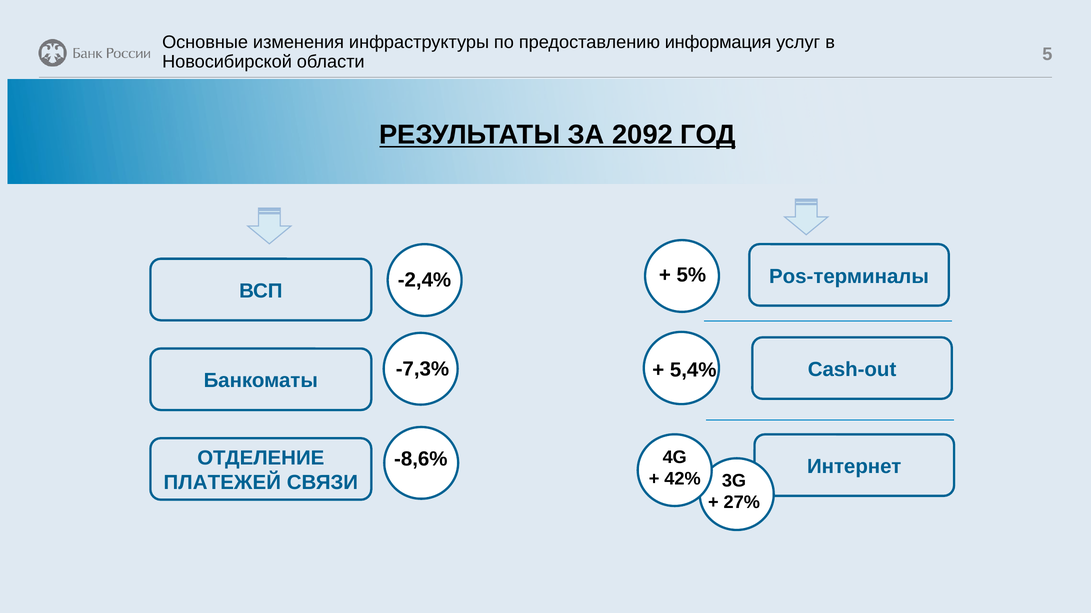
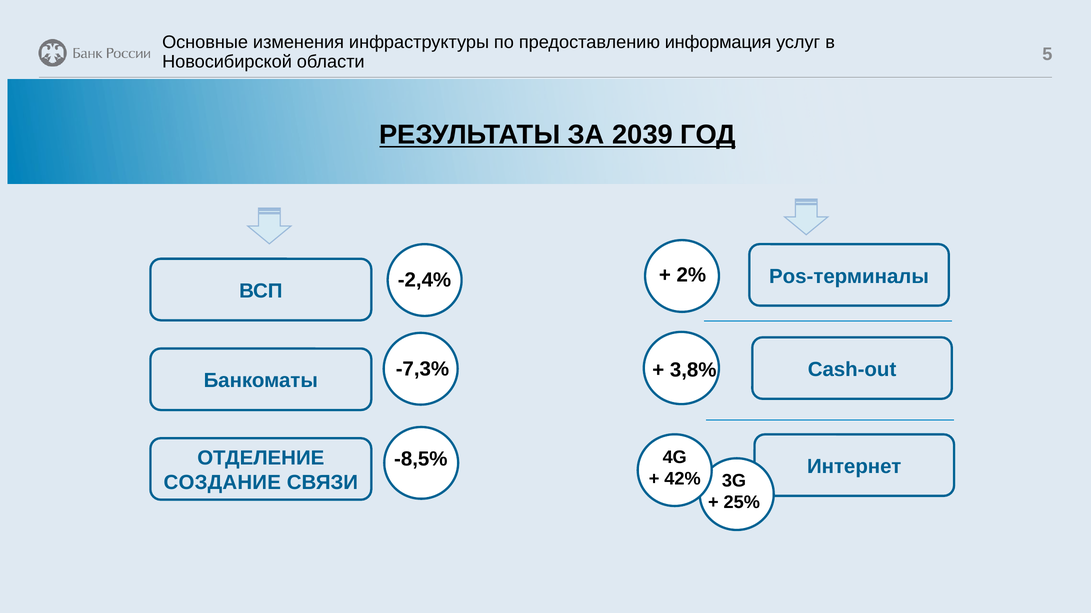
2092: 2092 -> 2039
5%: 5% -> 2%
5,4%: 5,4% -> 3,8%
-8,6%: -8,6% -> -8,5%
ПЛАТЕЖЕЙ: ПЛАТЕЖЕЙ -> СОЗДАНИЕ
27%: 27% -> 25%
